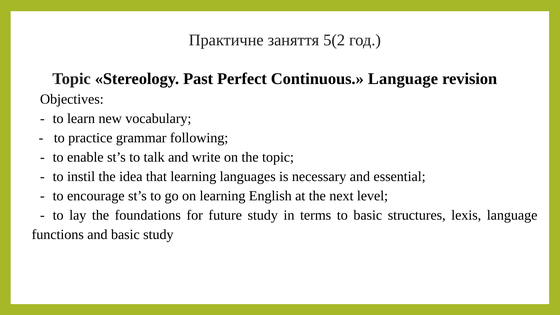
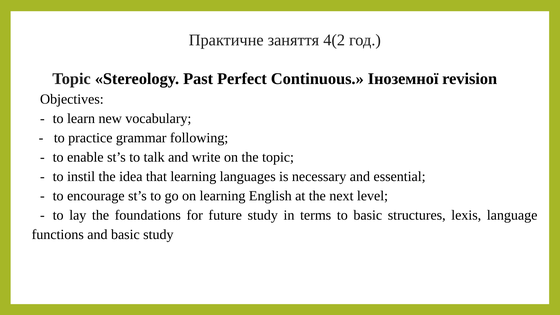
5(2: 5(2 -> 4(2
Continuous Language: Language -> Іноземної
